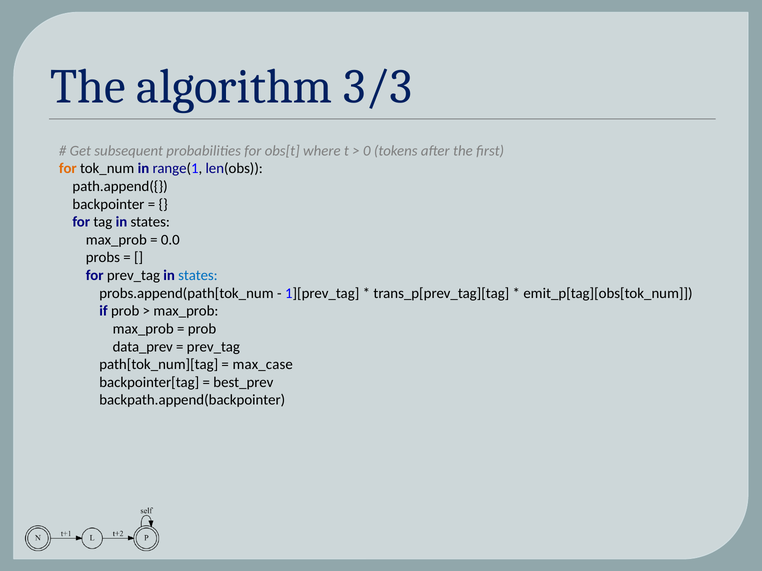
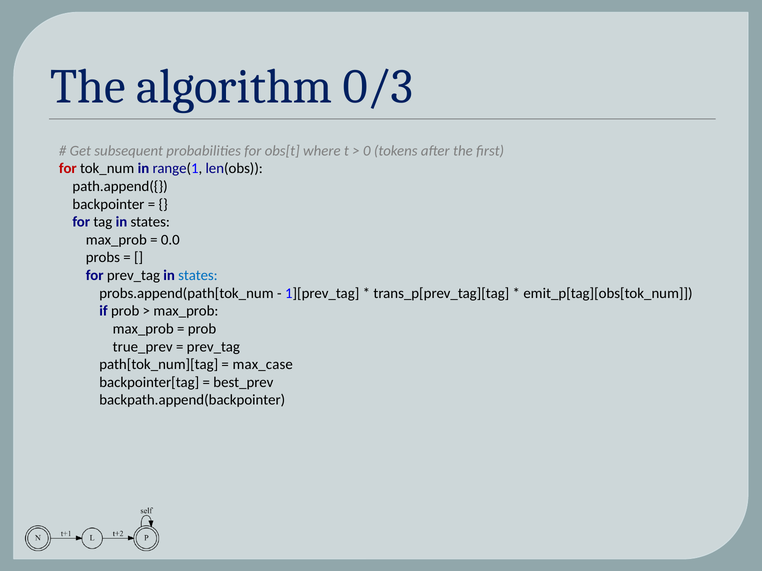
3/3: 3/3 -> 0/3
for at (68, 169) colour: orange -> red
data_prev: data_prev -> true_prev
